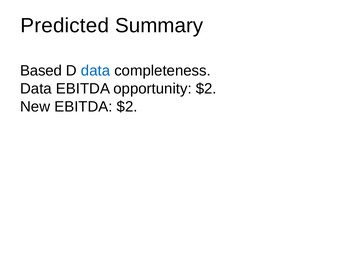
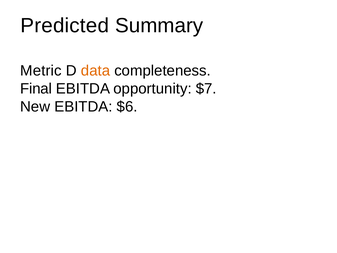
Based: Based -> Metric
data at (96, 71) colour: blue -> orange
Data at (36, 89): Data -> Final
opportunity $2: $2 -> $7
EBITDA $2: $2 -> $6
